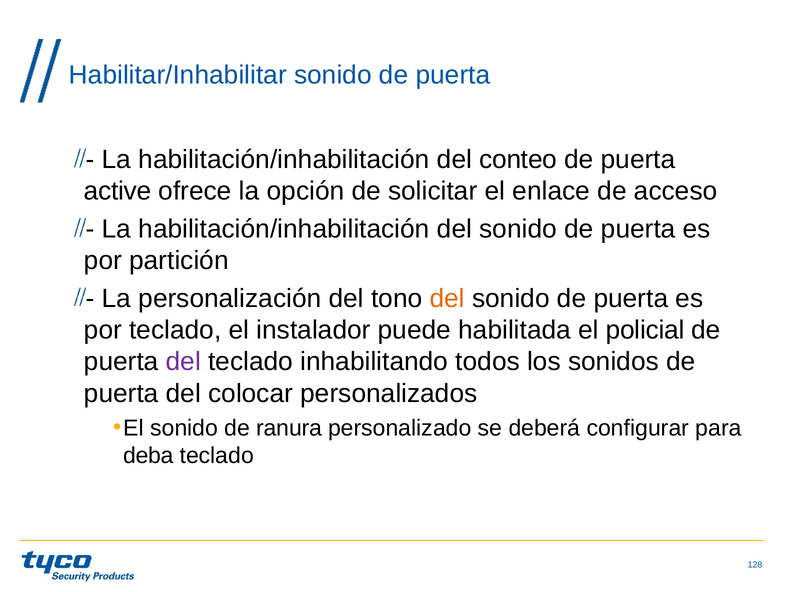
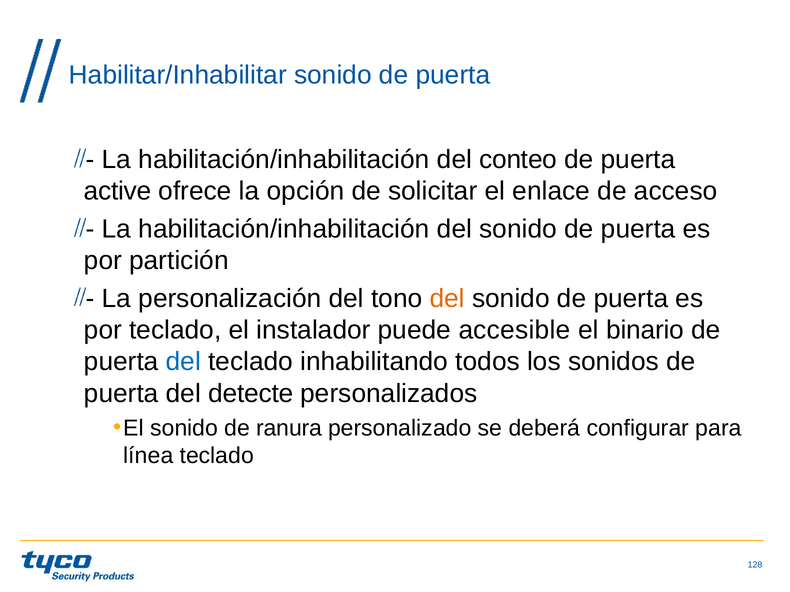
habilitada: habilitada -> accesible
policial: policial -> binario
del at (183, 362) colour: purple -> blue
colocar: colocar -> detecte
deba: deba -> línea
